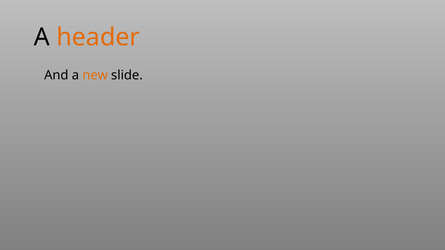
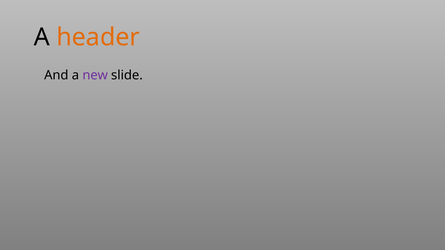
new colour: orange -> purple
